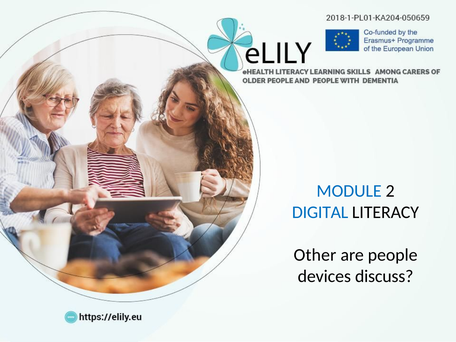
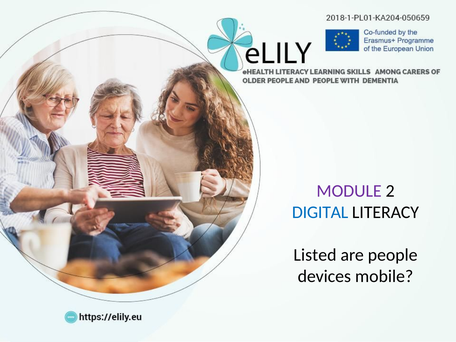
MODULE colour: blue -> purple
Other: Other -> Listed
discuss: discuss -> mobile
